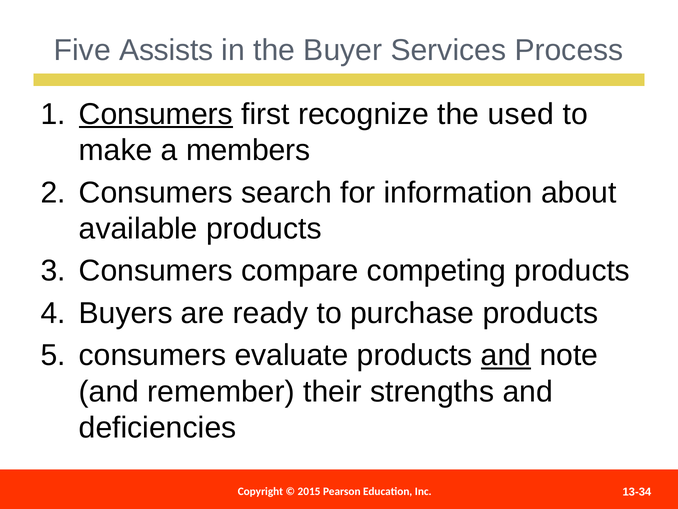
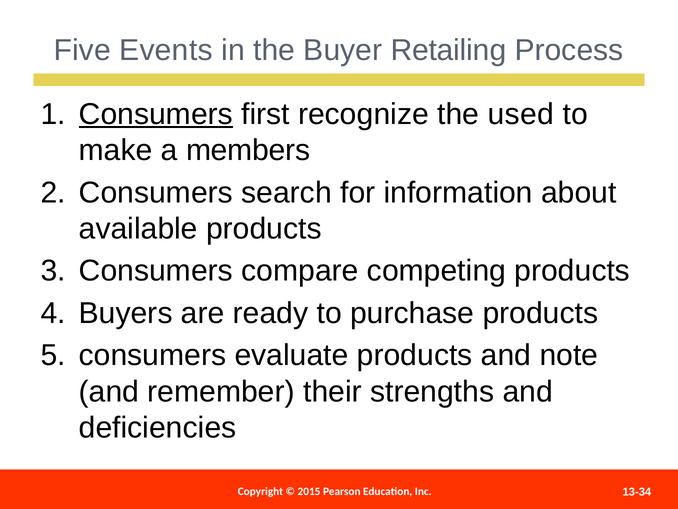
Assists: Assists -> Events
Services: Services -> Retailing
and at (506, 355) underline: present -> none
